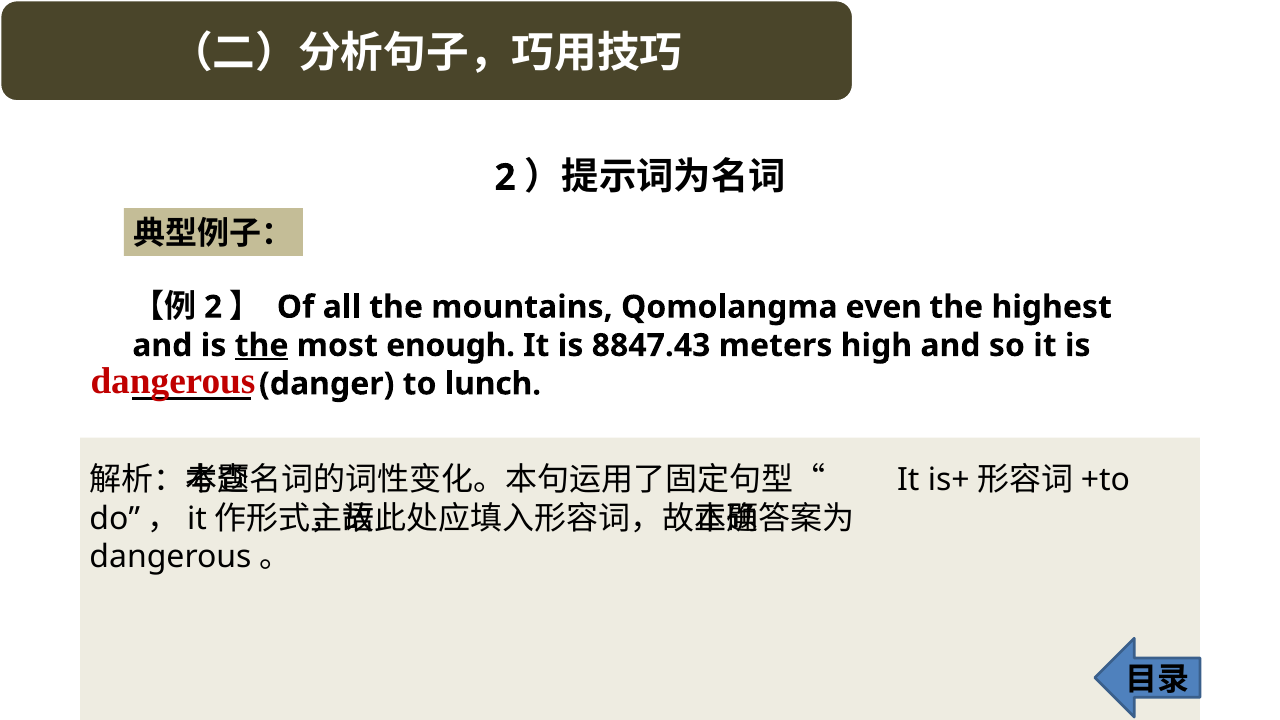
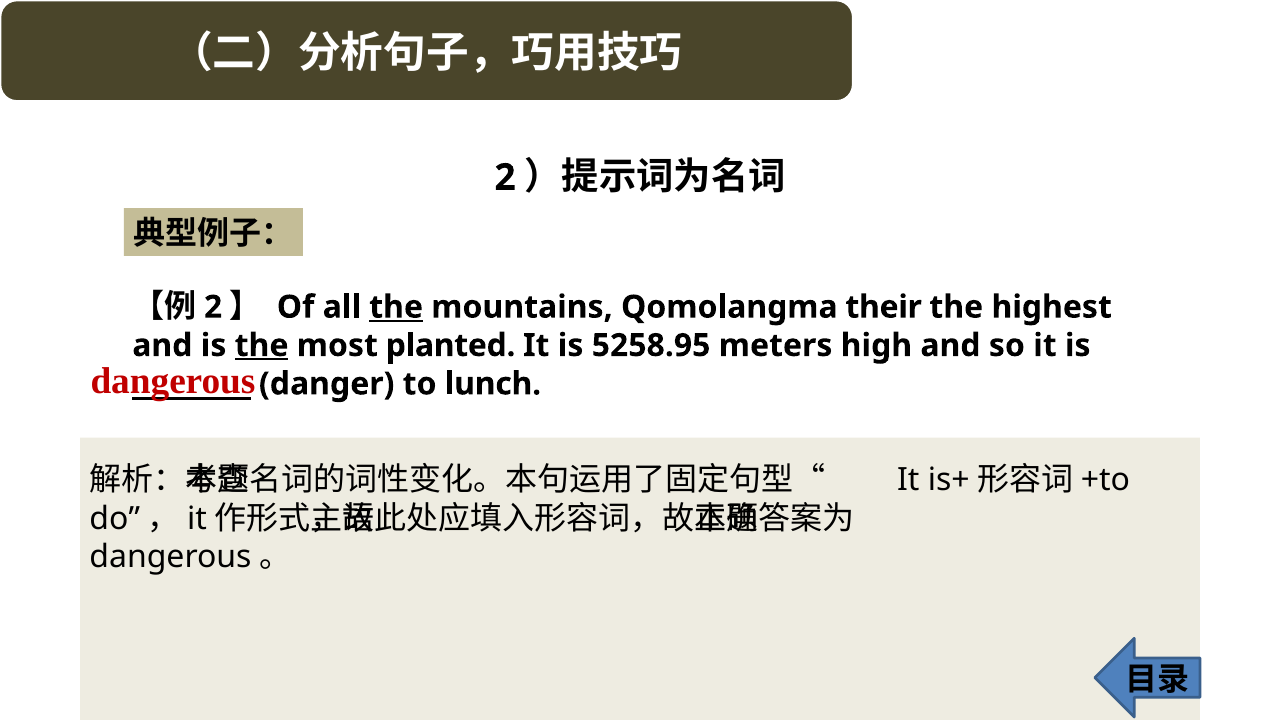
the at (396, 307) underline: none -> present
even: even -> their
enough: enough -> planted
8847.43: 8847.43 -> 5258.95
